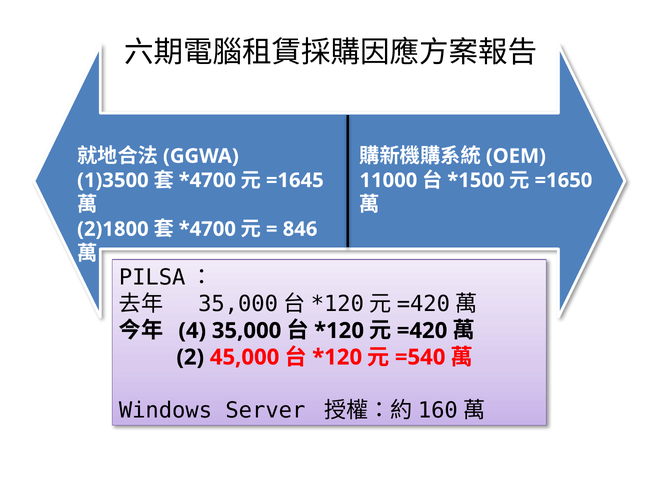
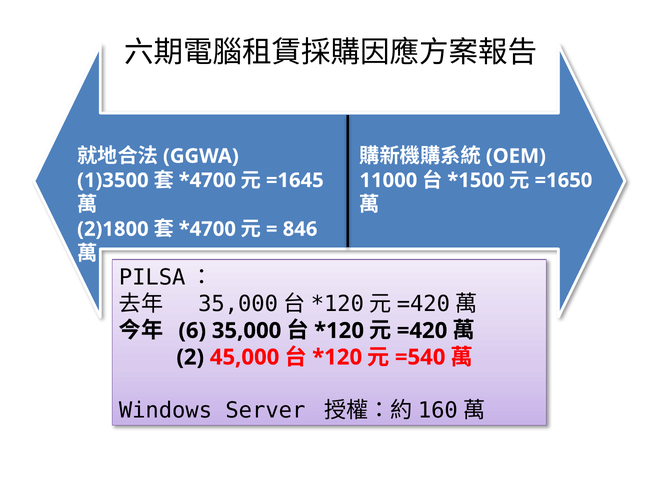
4: 4 -> 6
